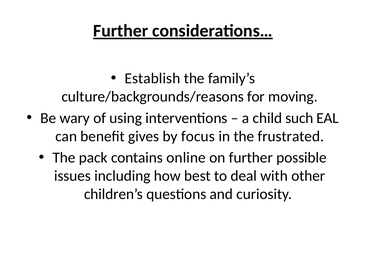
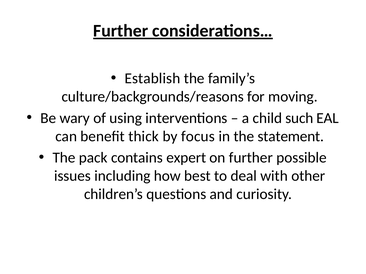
gives: gives -> thick
frustrated: frustrated -> statement
online: online -> expert
